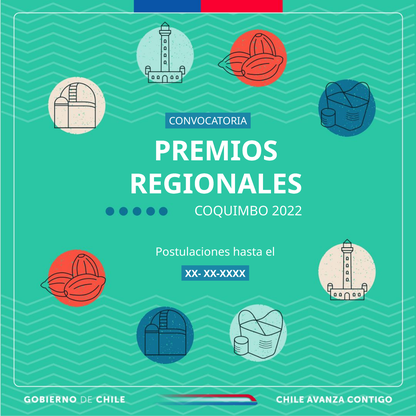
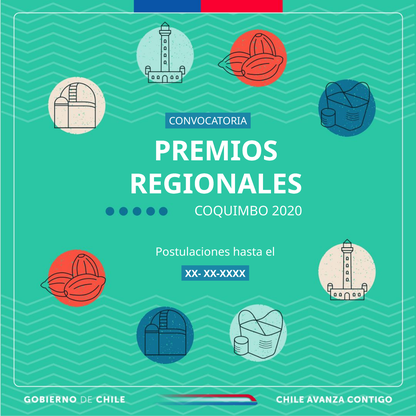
2022: 2022 -> 2020
